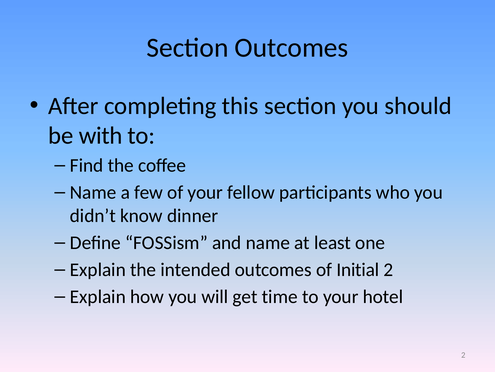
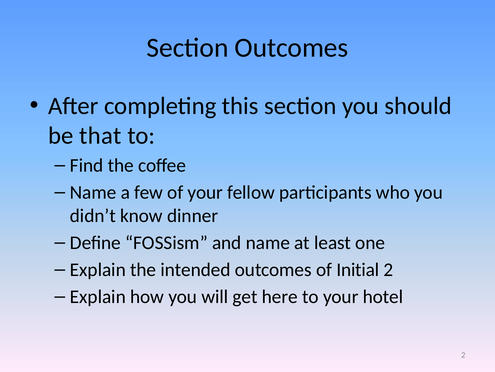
with: with -> that
time: time -> here
